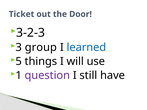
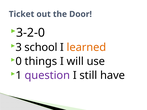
3-2-3: 3-2-3 -> 3-2-0
group: group -> school
learned colour: blue -> orange
5: 5 -> 0
